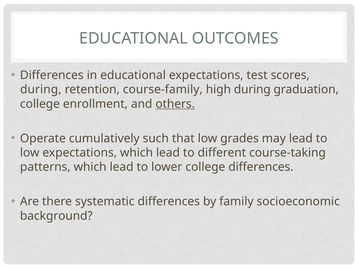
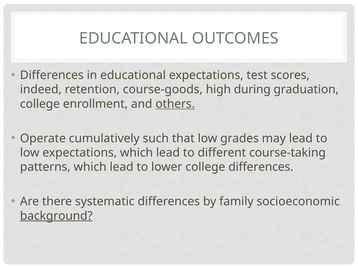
during at (41, 90): during -> indeed
course-family: course-family -> course-goods
background underline: none -> present
